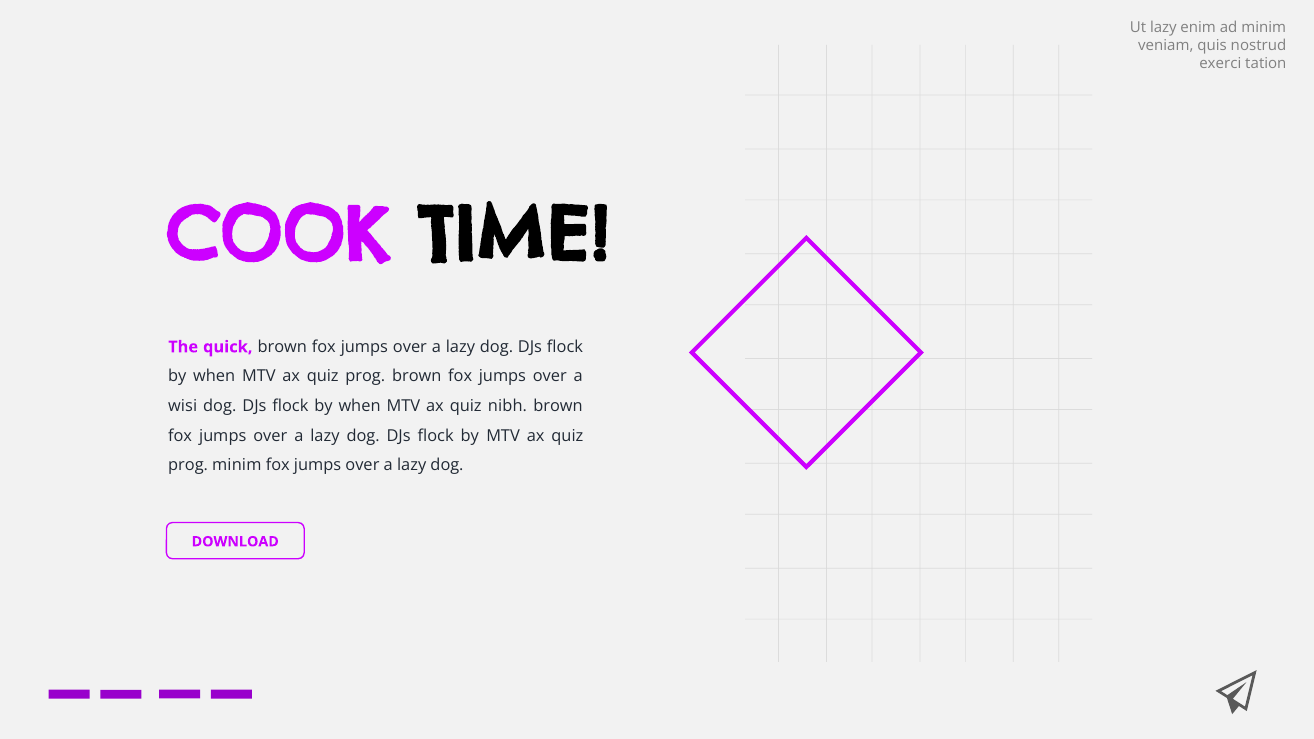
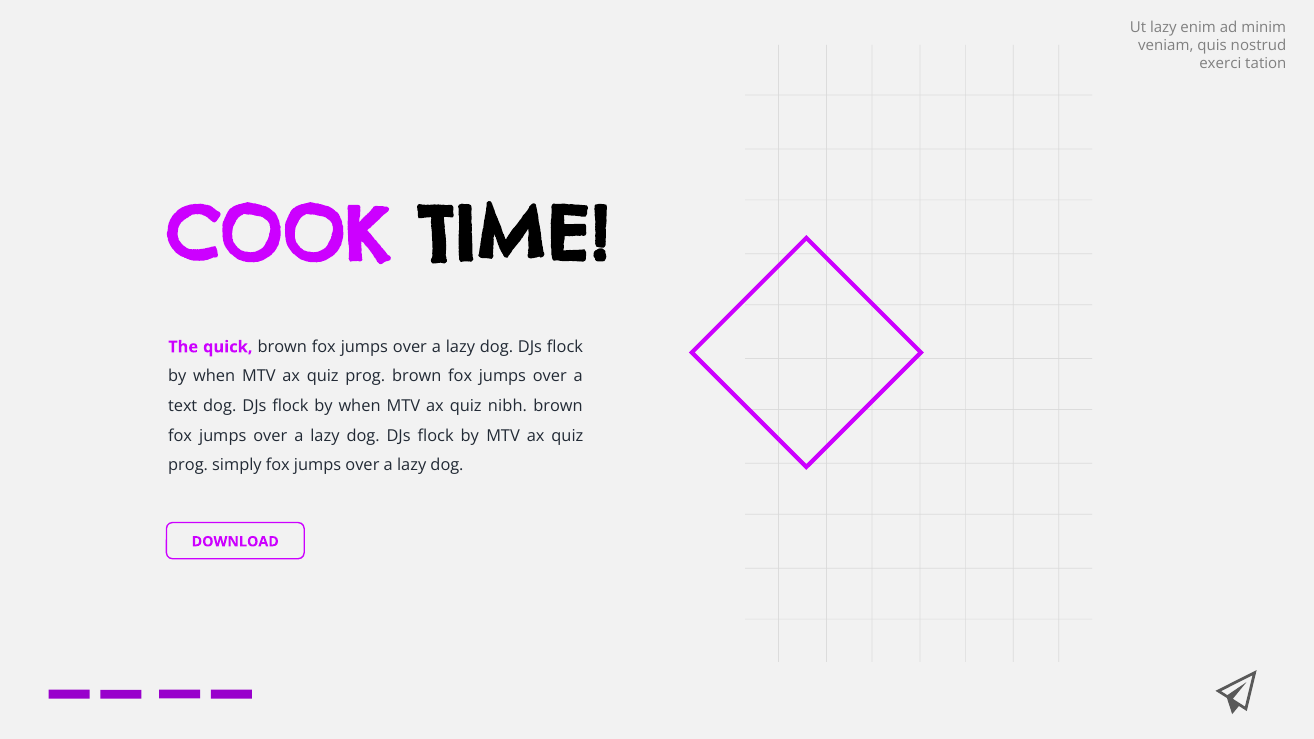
wisi: wisi -> text
prog minim: minim -> simply
